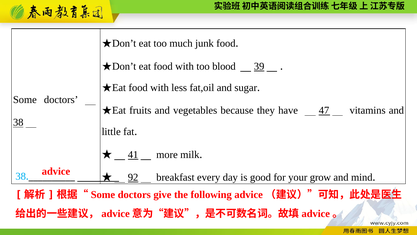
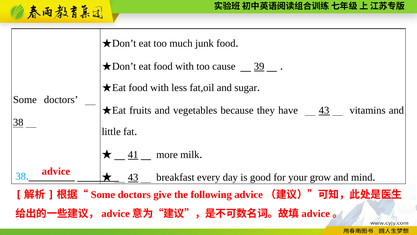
blood: blood -> cause
have 47: 47 -> 43
92 at (133, 177): 92 -> 43
